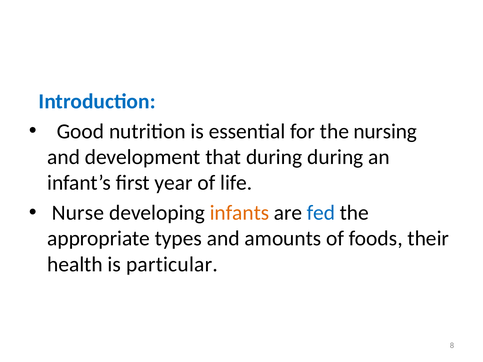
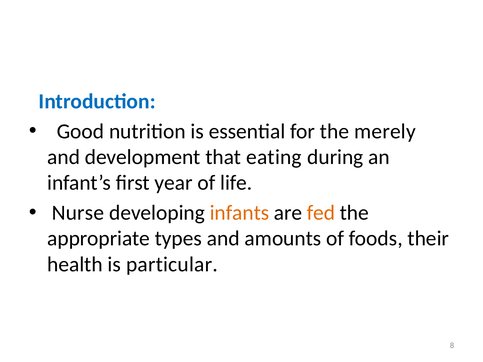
nursing: nursing -> merely
that during: during -> eating
fed colour: blue -> orange
